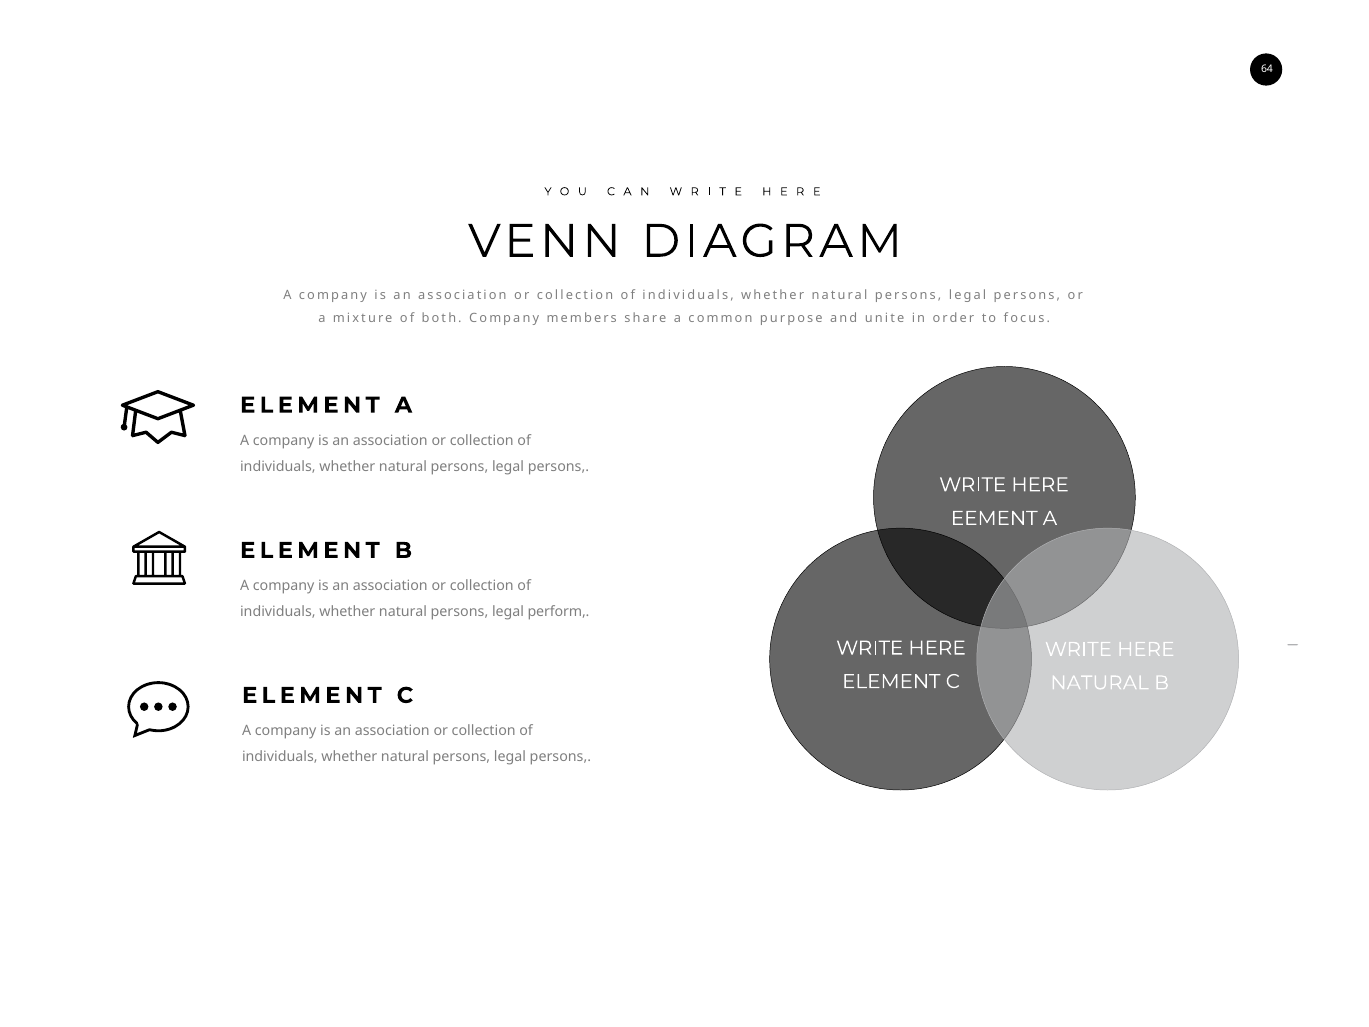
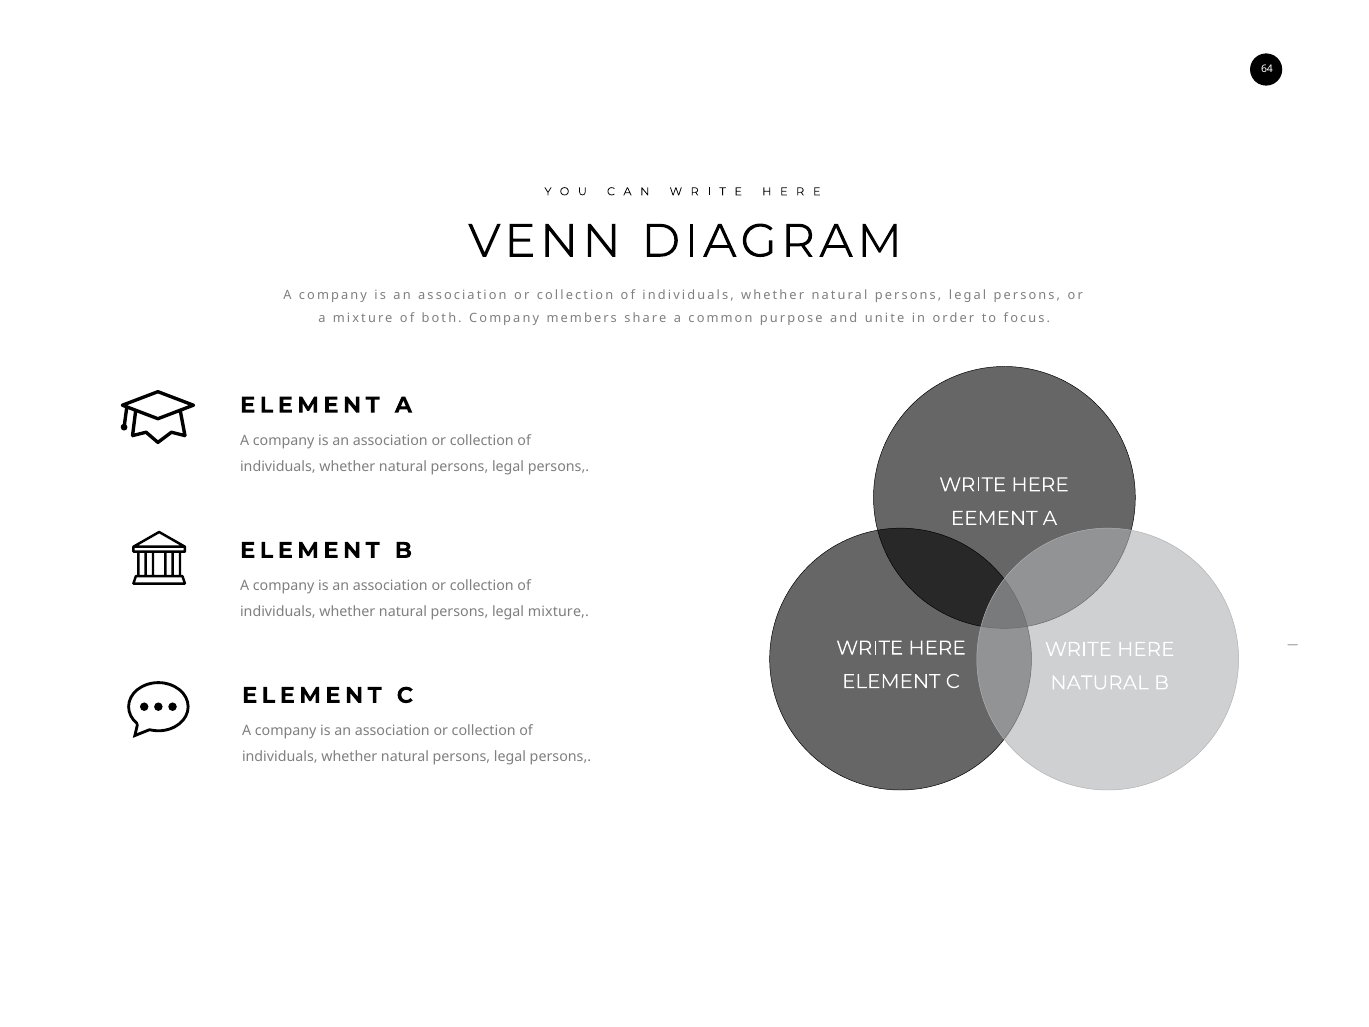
legal perform: perform -> mixture
